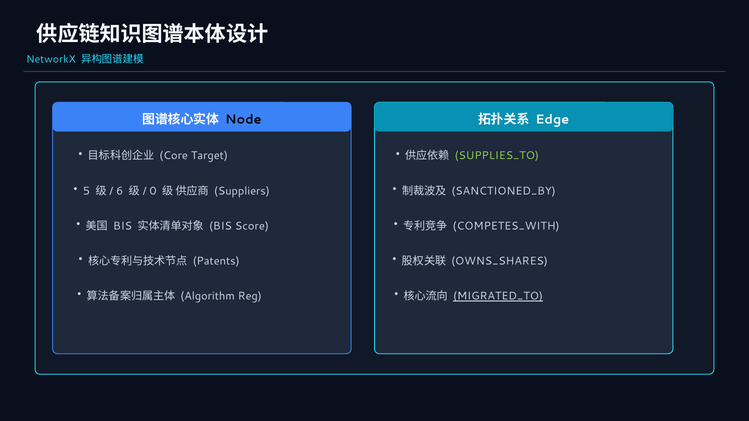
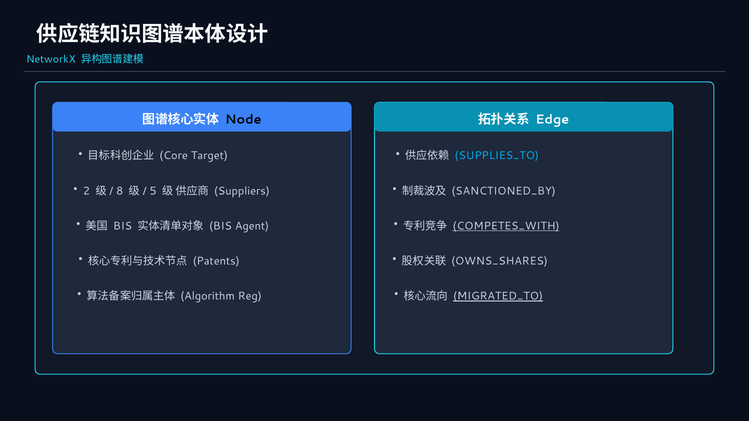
SUPPLIES_TO colour: light green -> light blue
5: 5 -> 2
6: 6 -> 8
0: 0 -> 5
Score: Score -> Agent
COMPETES_WITH underline: none -> present
